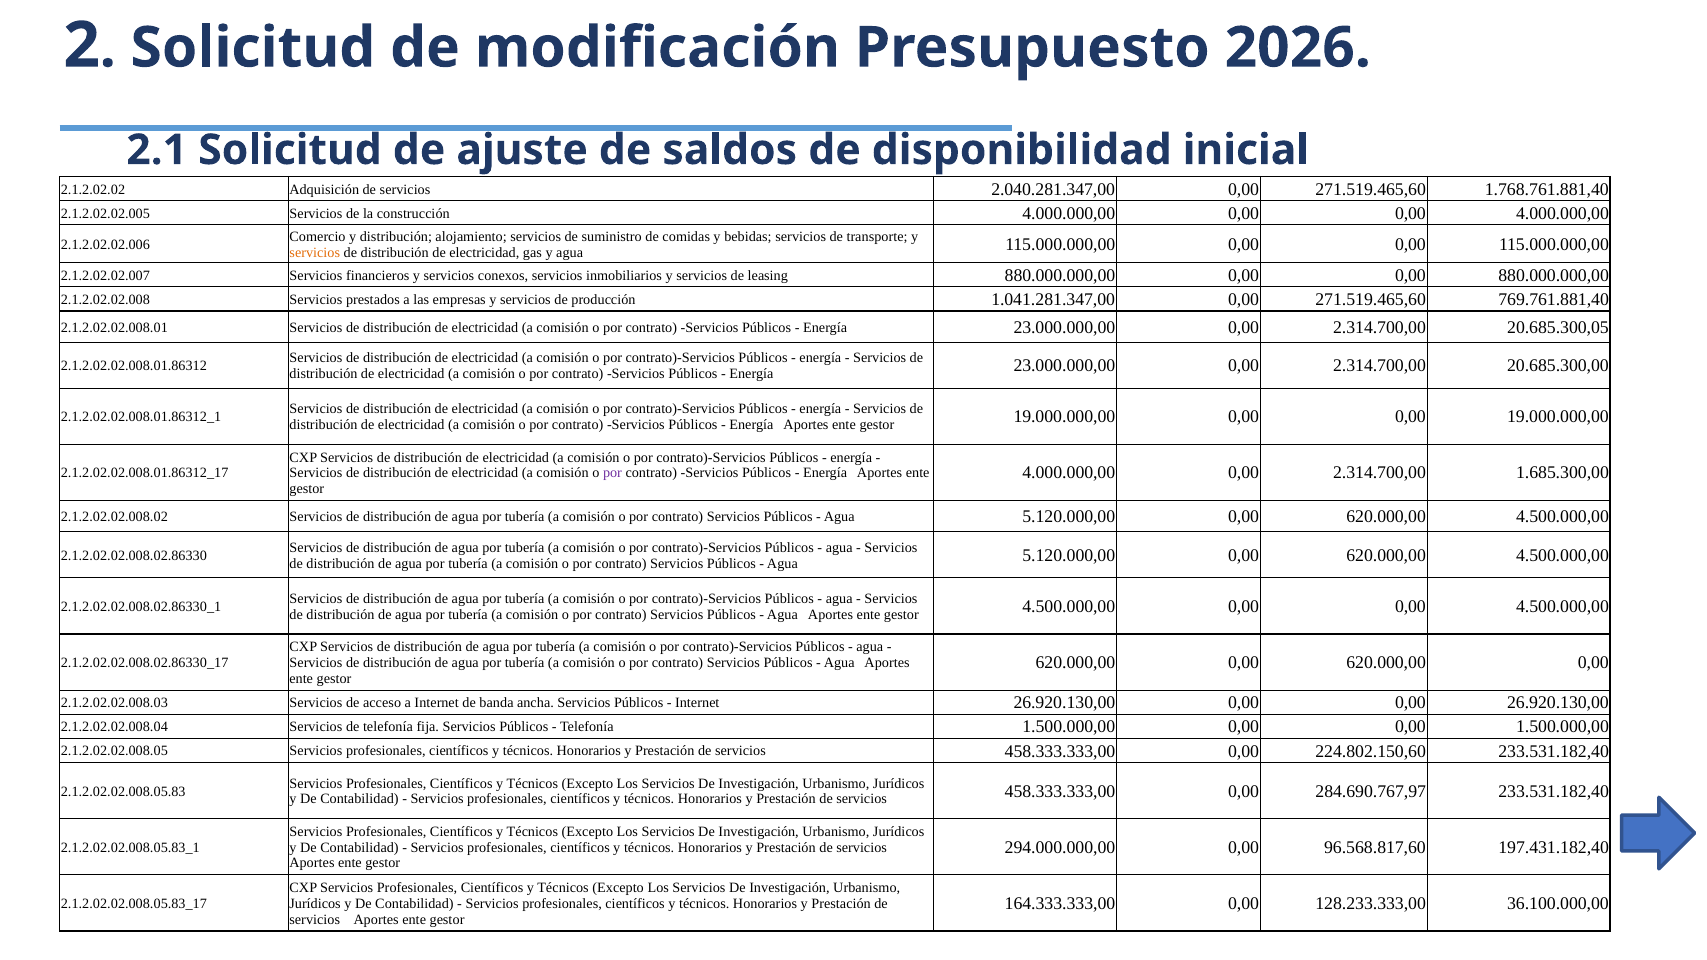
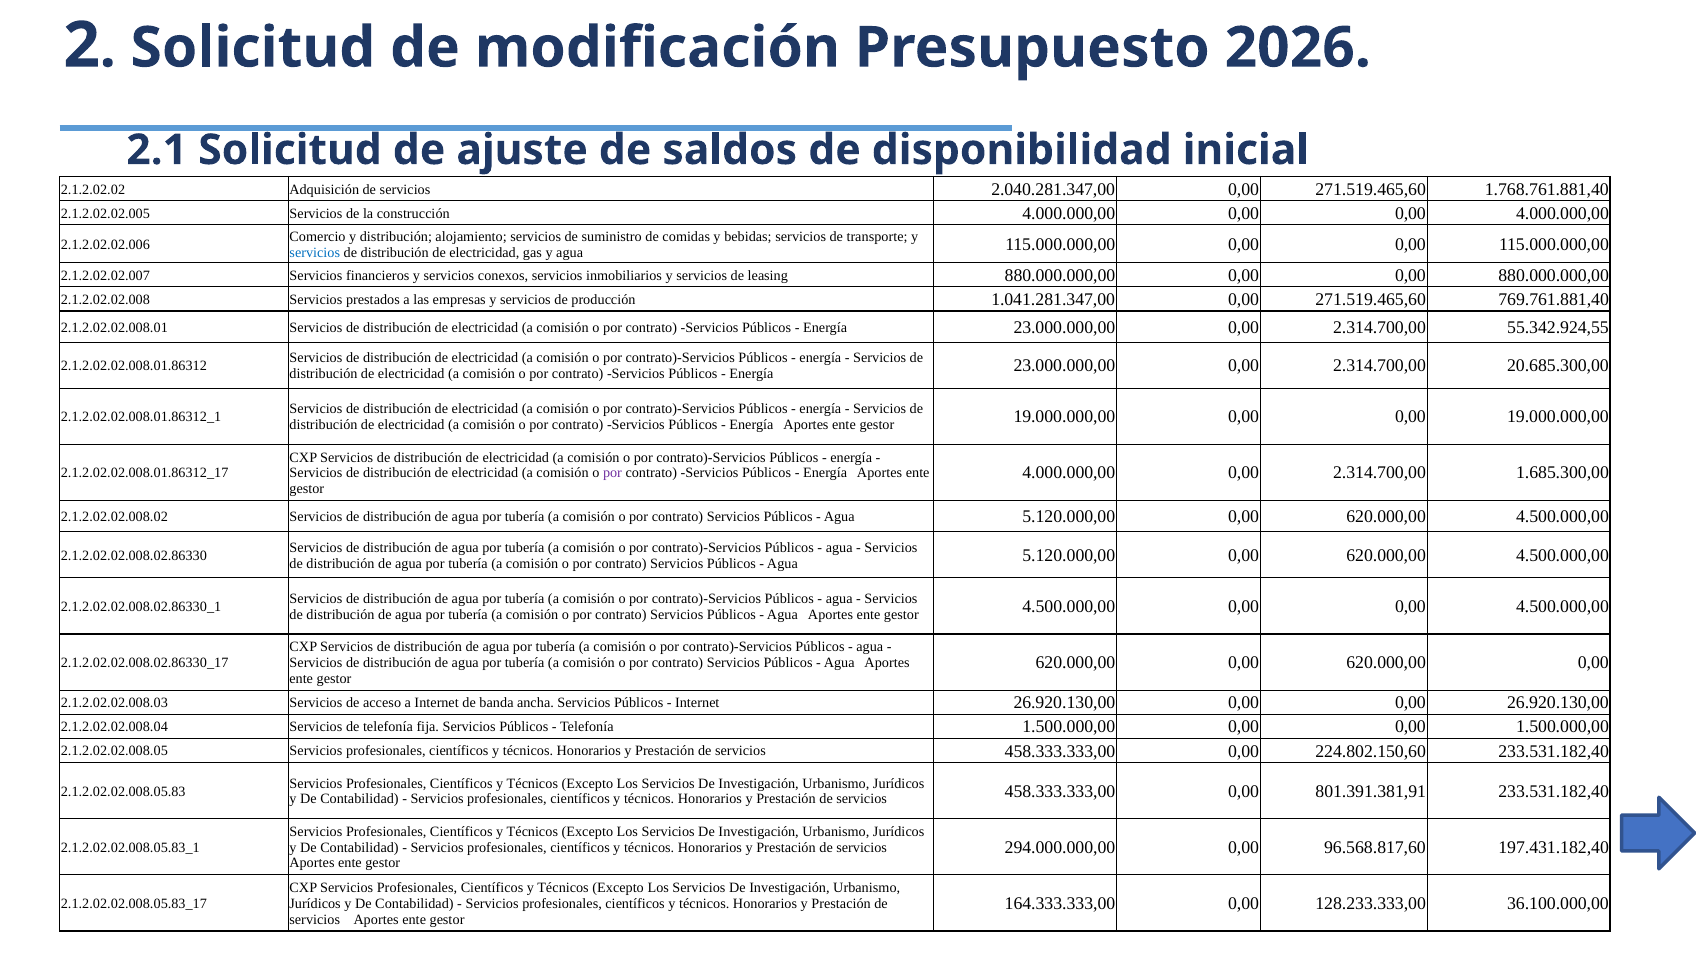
servicios at (315, 252) colour: orange -> blue
20.685.300,05: 20.685.300,05 -> 55.342.924,55
284.690.767,97: 284.690.767,97 -> 801.391.381,91
